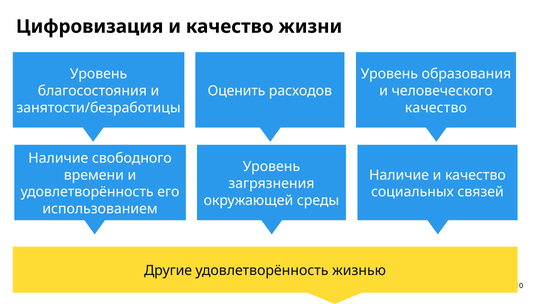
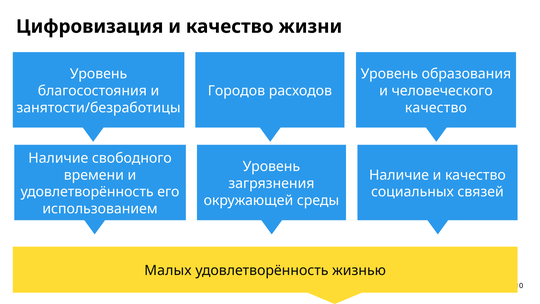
Оценить: Оценить -> Городов
Другие: Другие -> Малых
